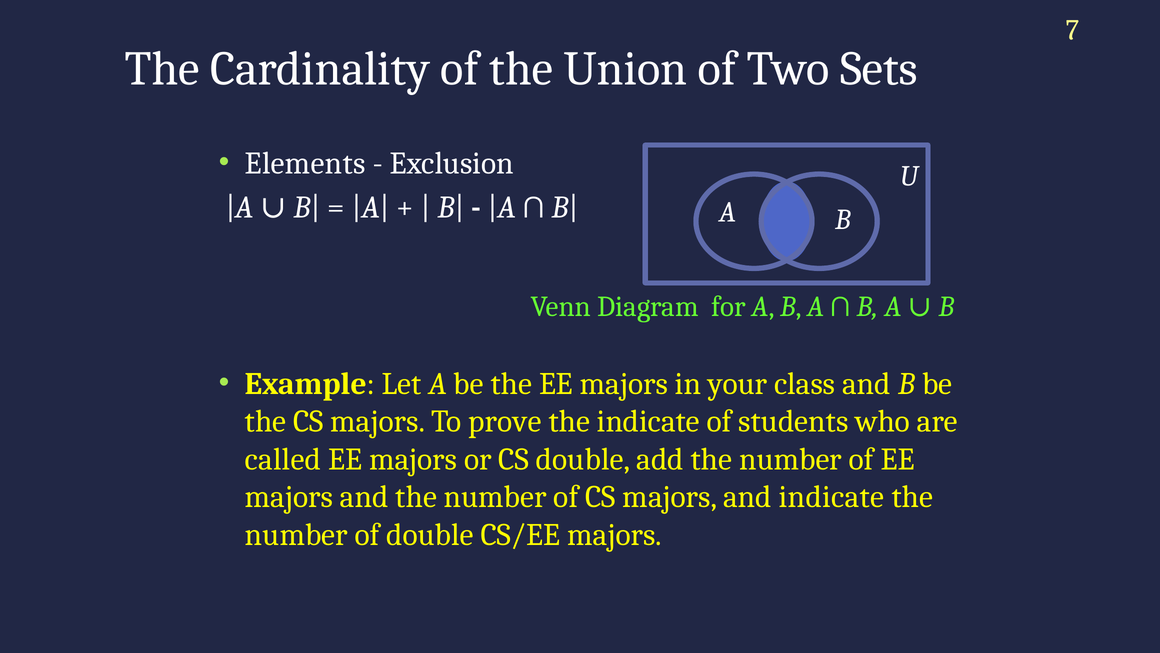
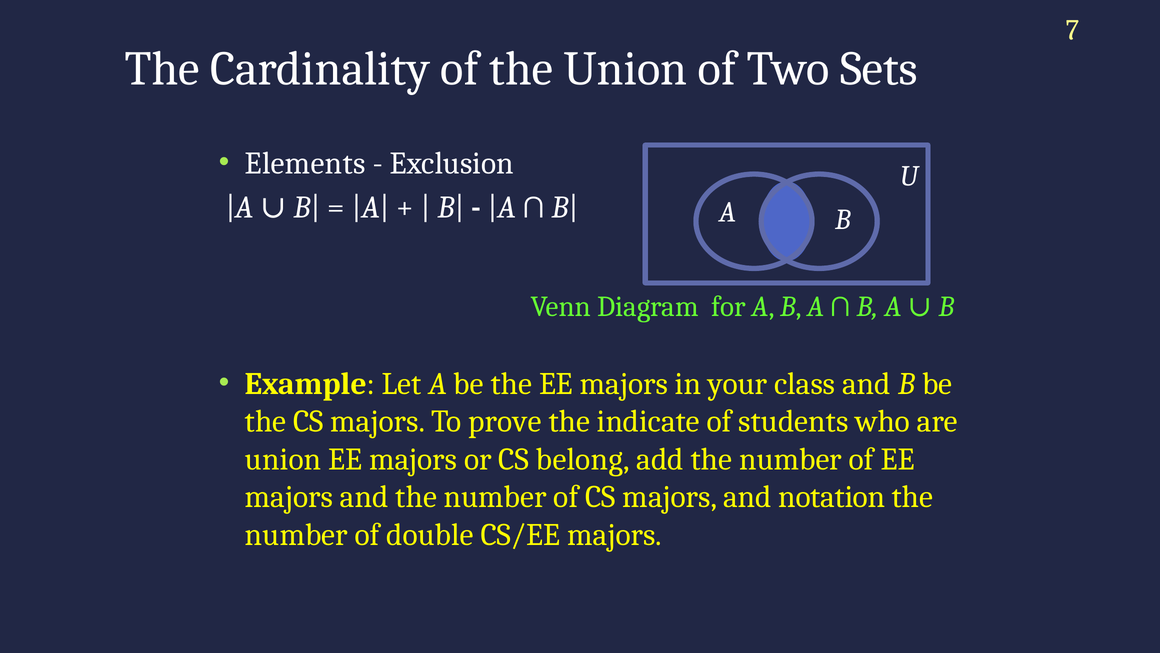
called at (283, 459): called -> union
CS double: double -> belong
and indicate: indicate -> notation
